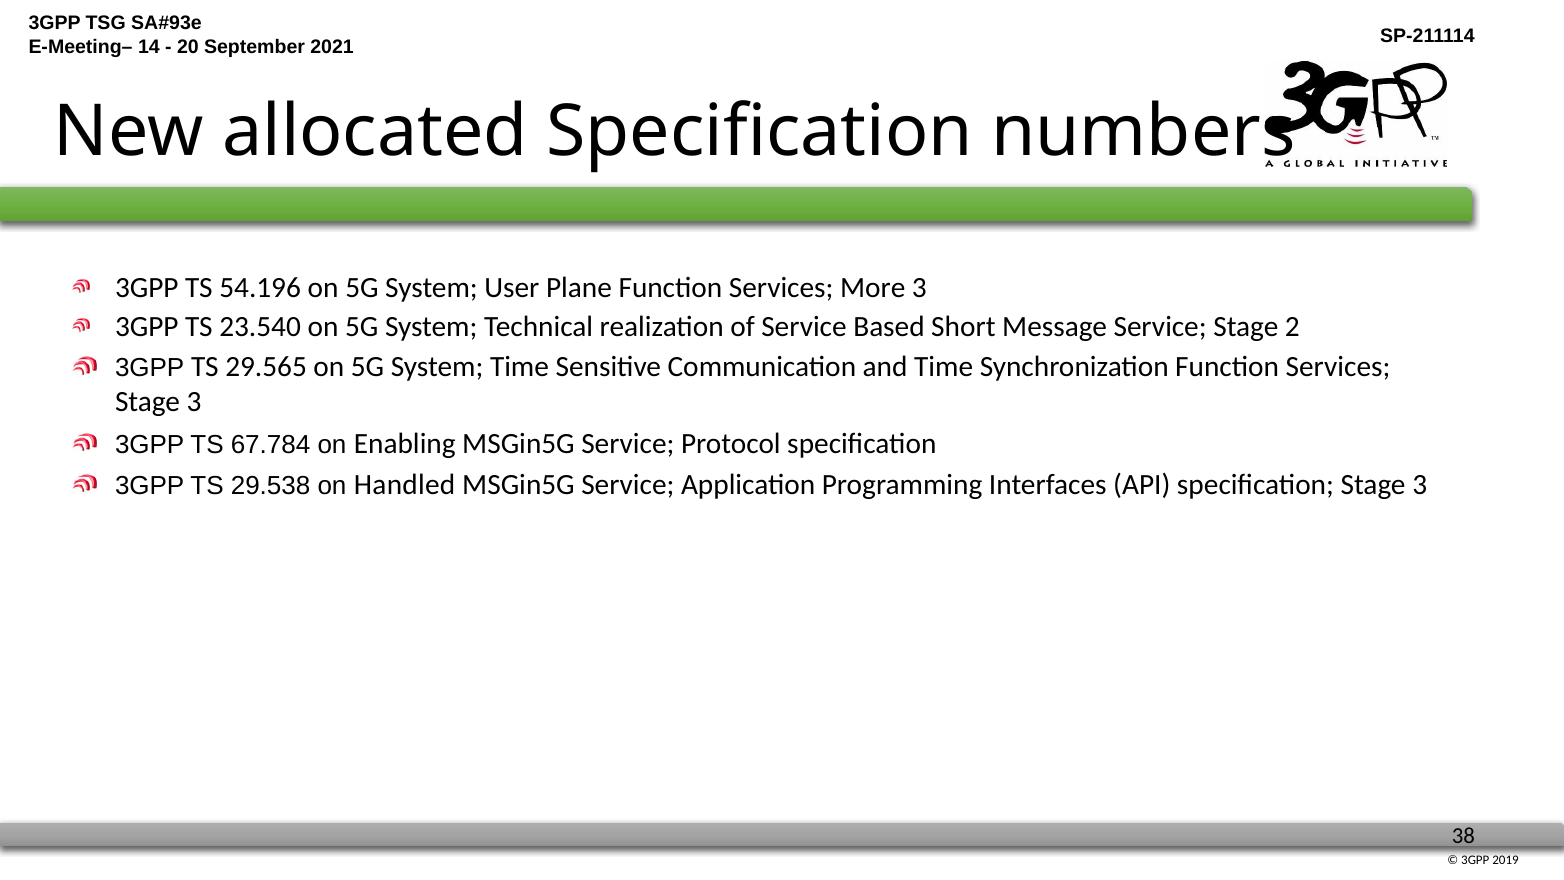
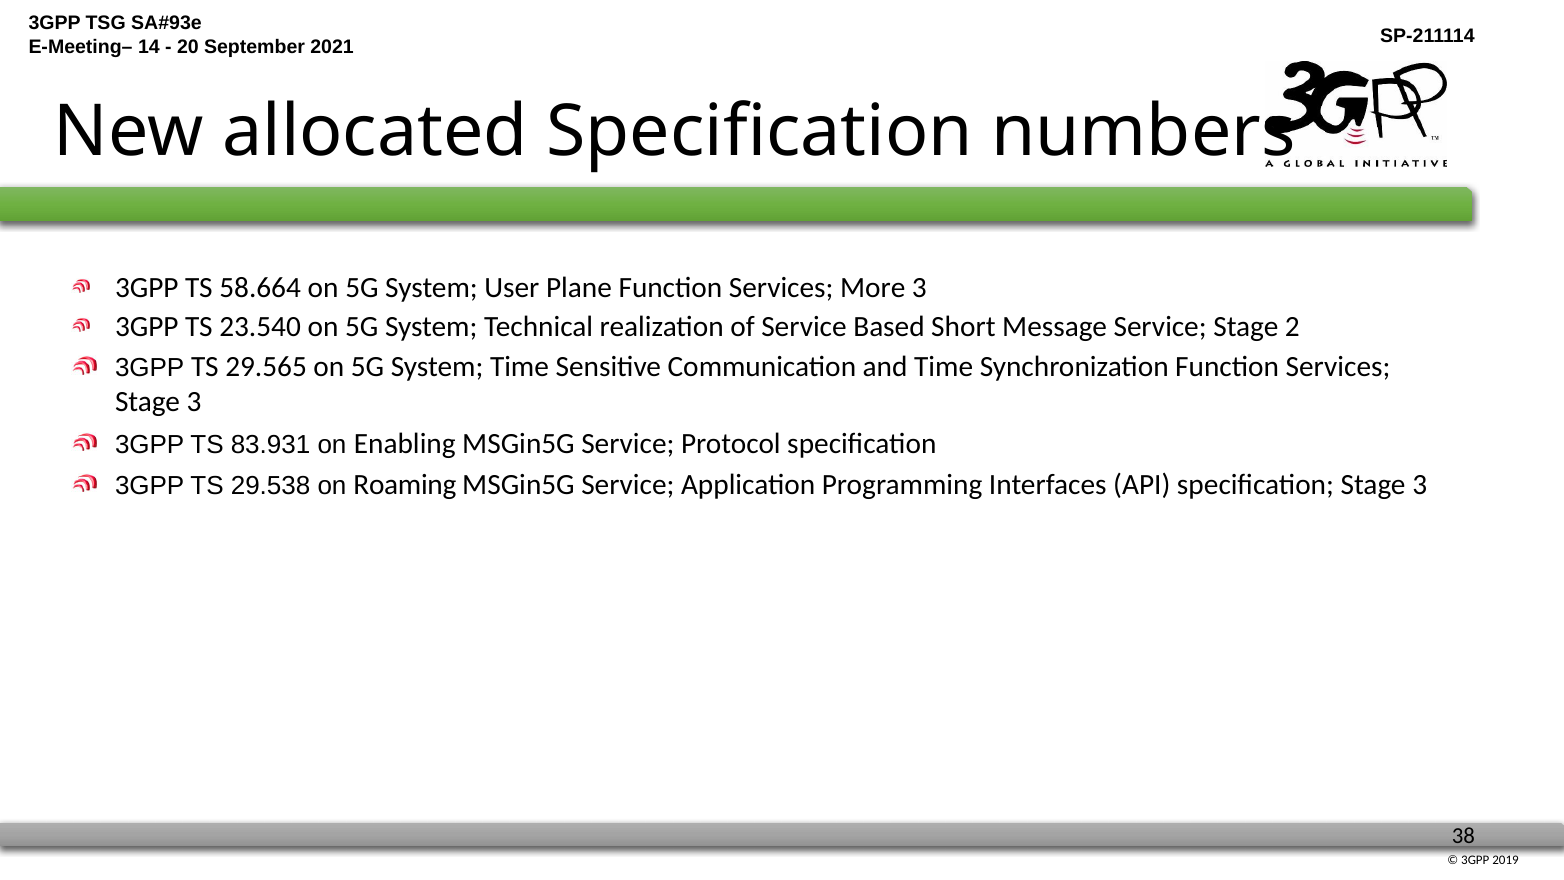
54.196: 54.196 -> 58.664
67.784: 67.784 -> 83.931
Handled: Handled -> Roaming
